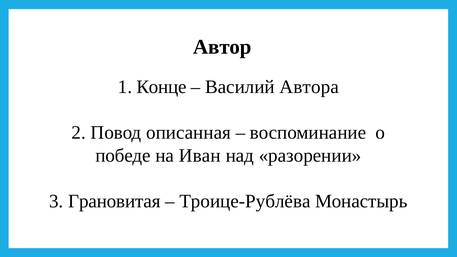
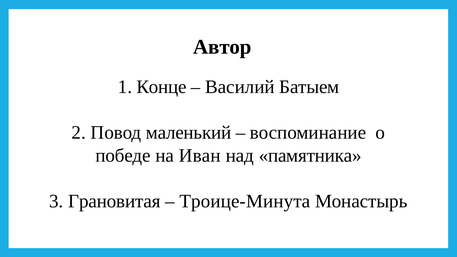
Автора: Автора -> Батыем
описанная: описанная -> маленький
разорении: разорении -> памятника
Троице-Рублёва: Троице-Рублёва -> Троице-Минута
